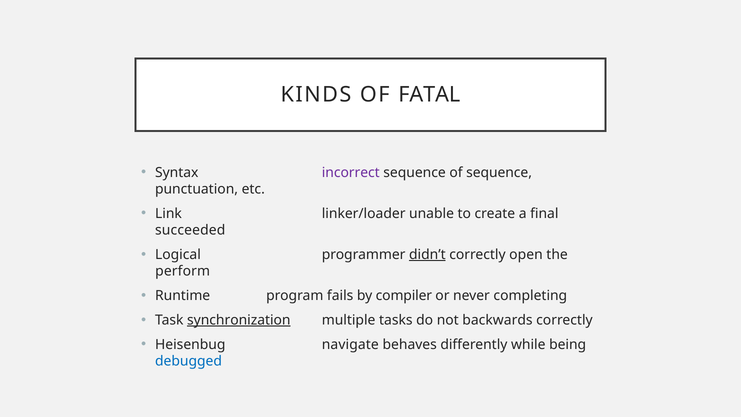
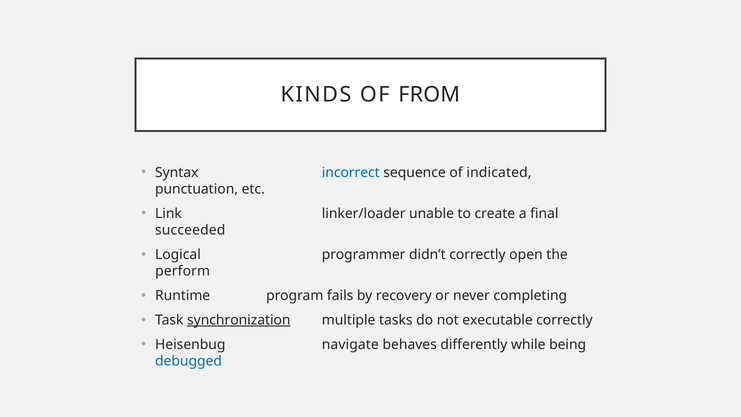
FATAL: FATAL -> FROM
incorrect colour: purple -> blue
of sequence: sequence -> indicated
didn’t underline: present -> none
compiler: compiler -> recovery
backwards: backwards -> executable
